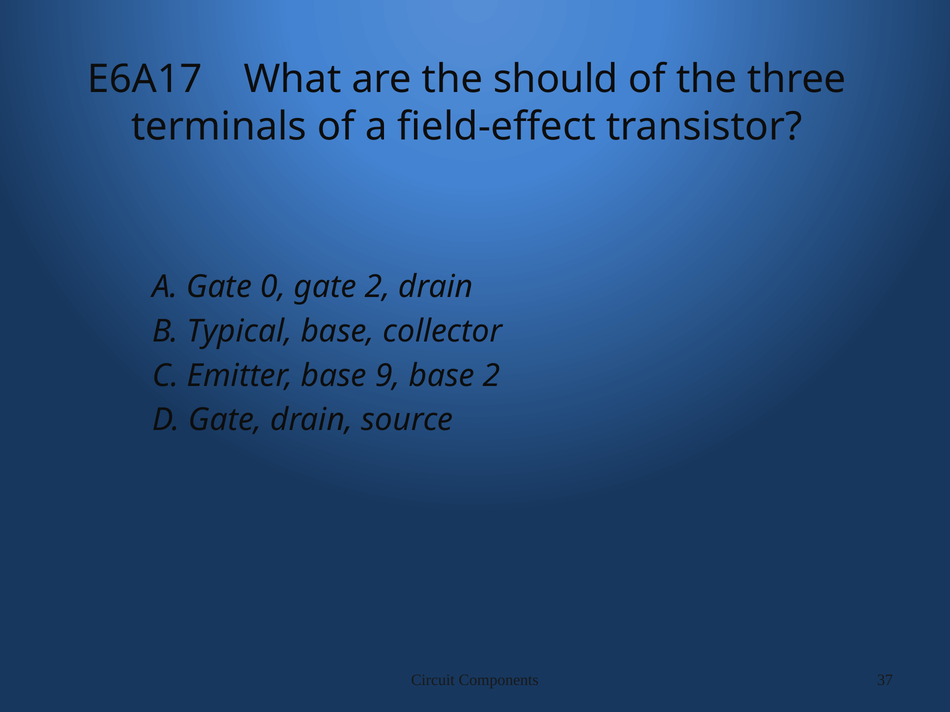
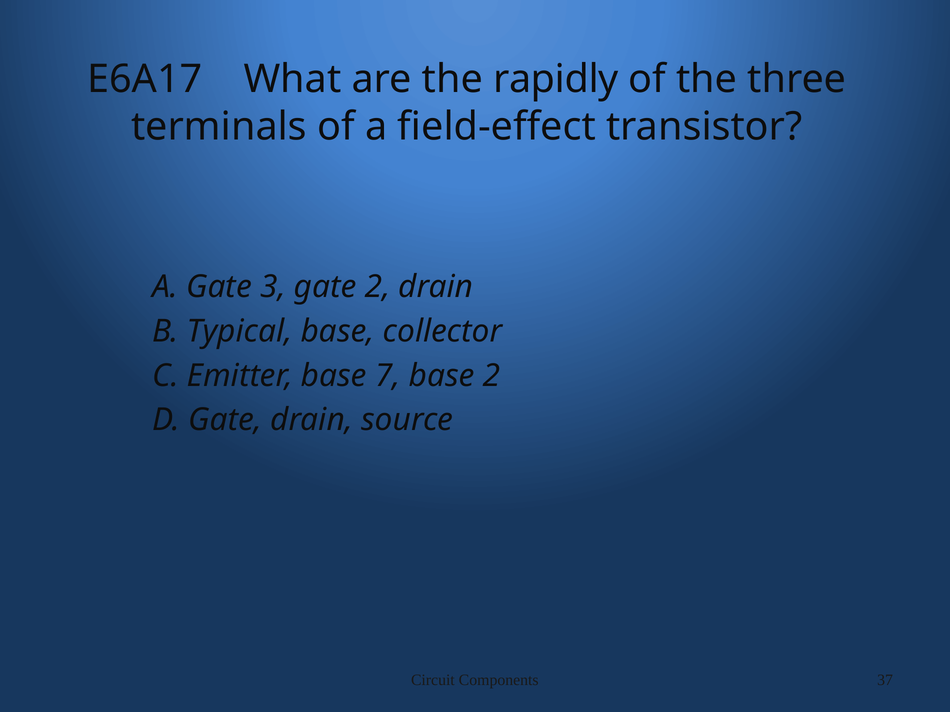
should: should -> rapidly
0: 0 -> 3
9: 9 -> 7
